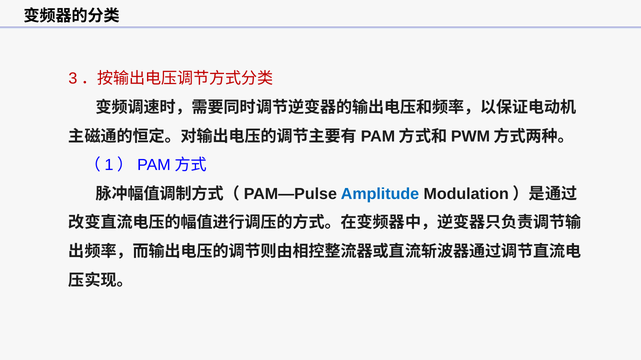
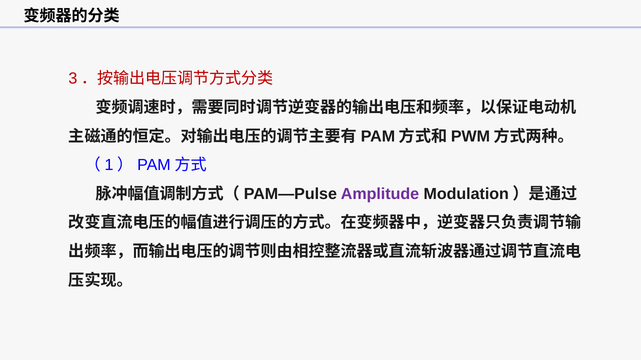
Amplitude colour: blue -> purple
